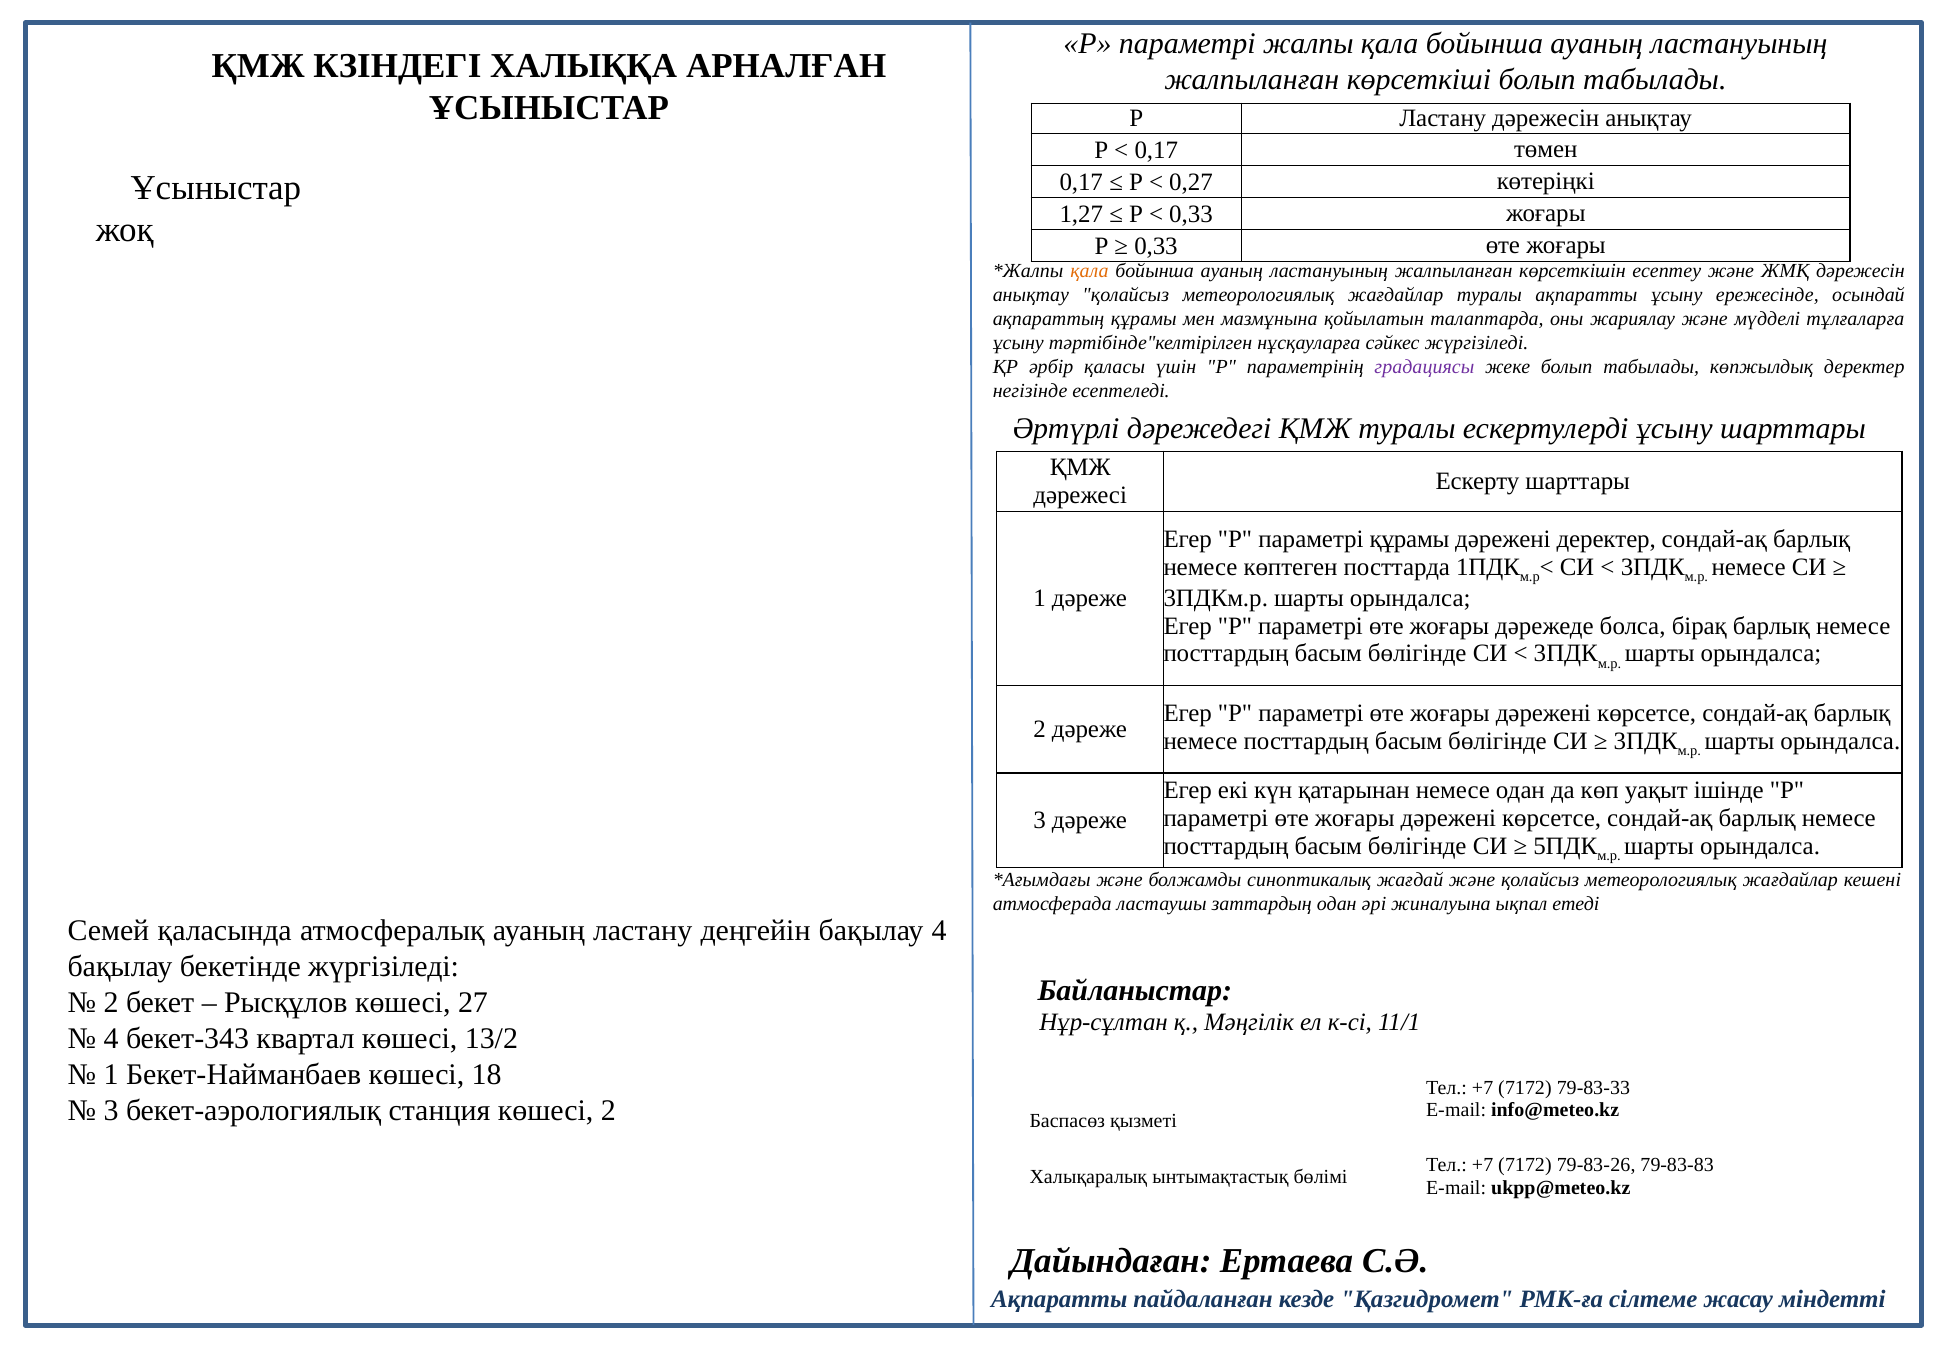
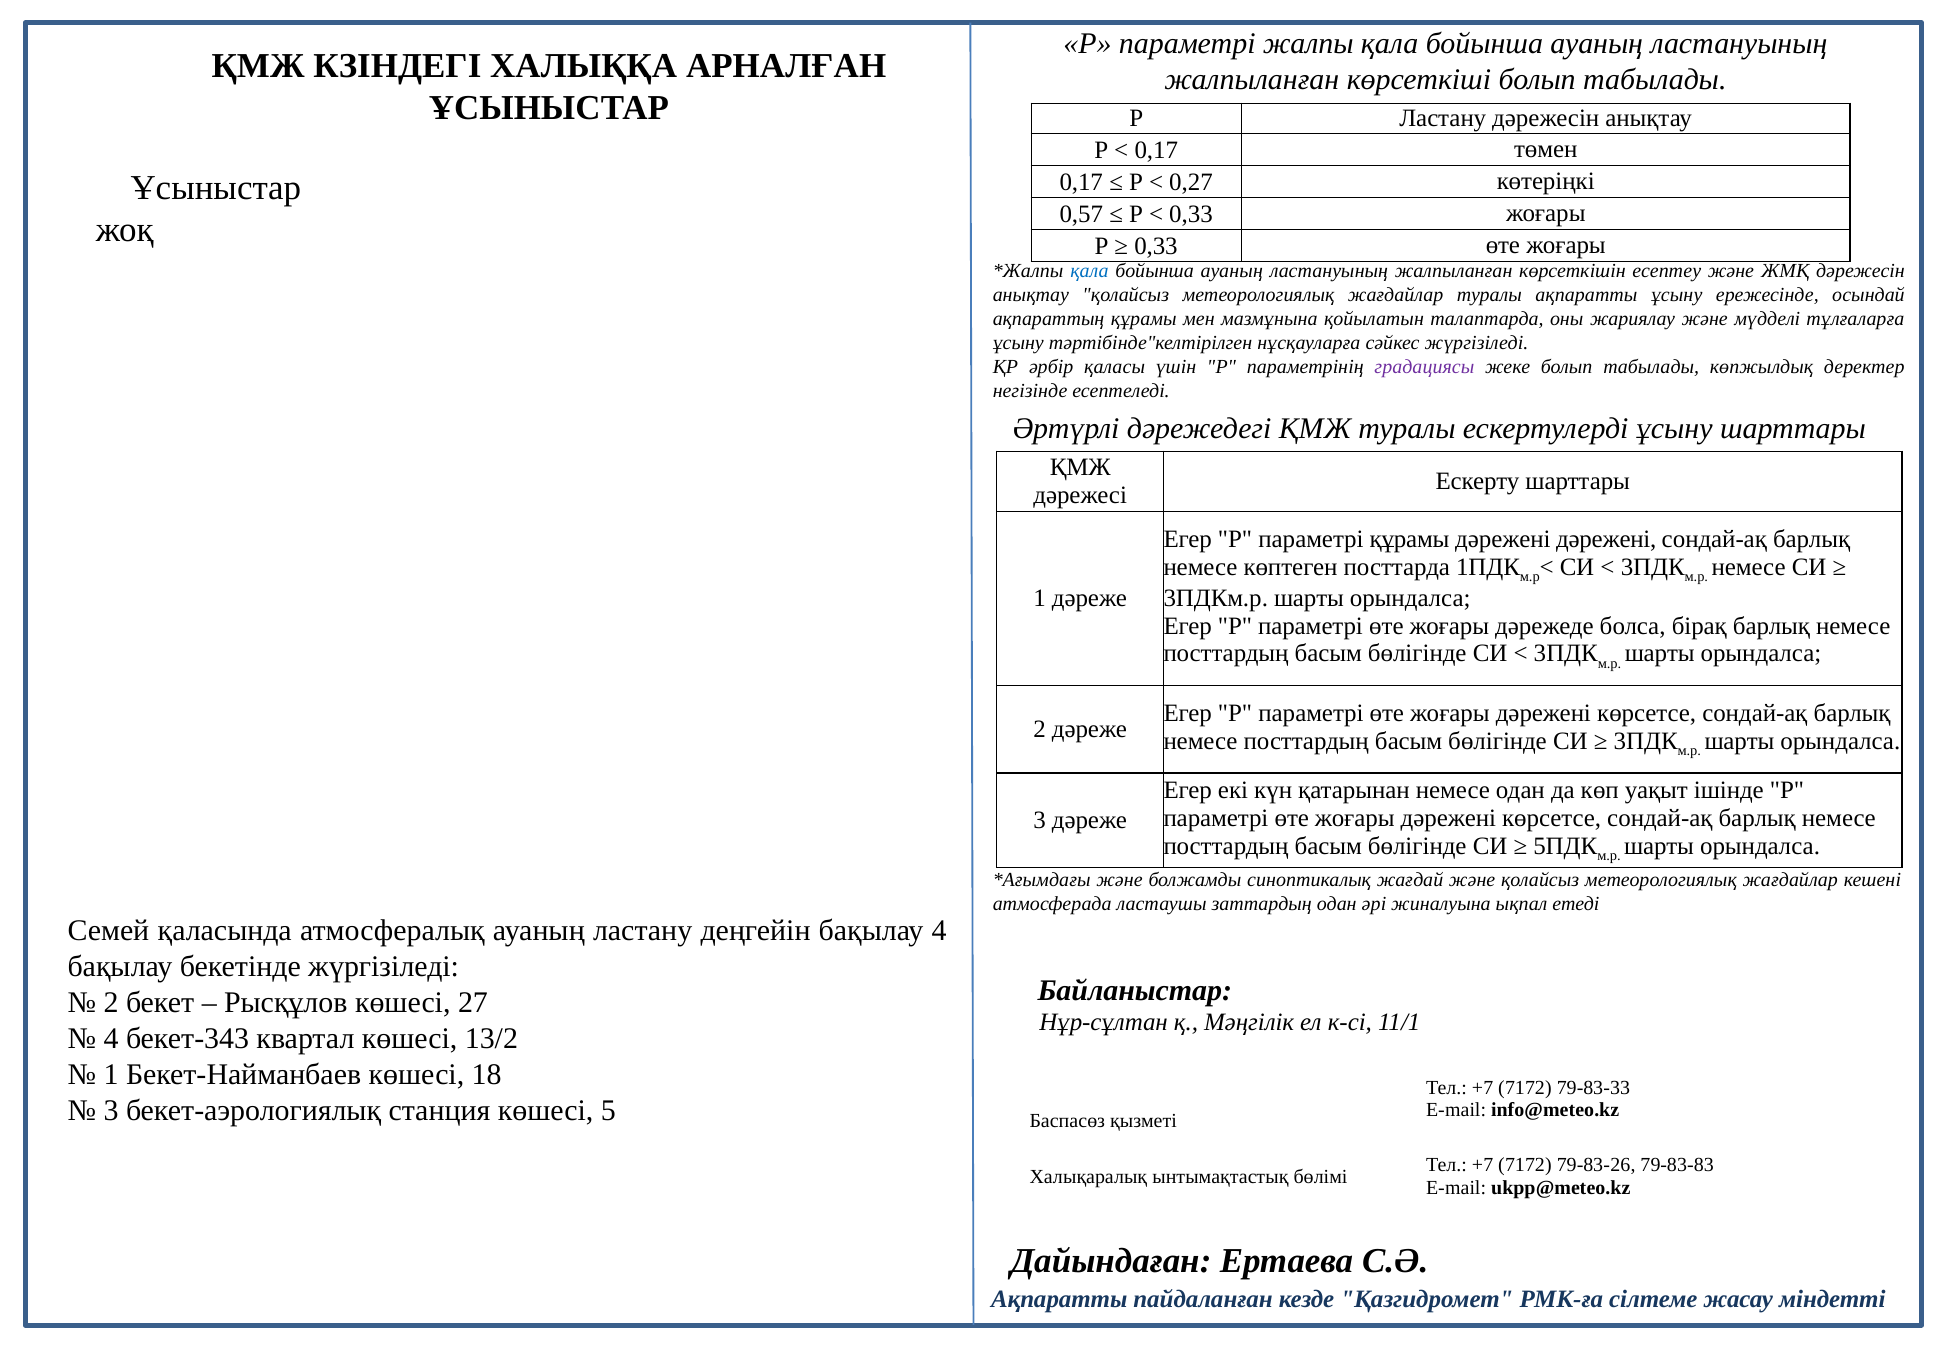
1,27: 1,27 -> 0,57
қала at (1089, 271) colour: orange -> blue
дәрежені деректер: деректер -> дәрежені
көшесі 2: 2 -> 5
